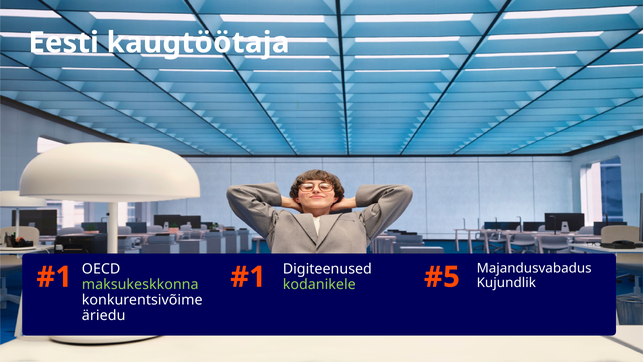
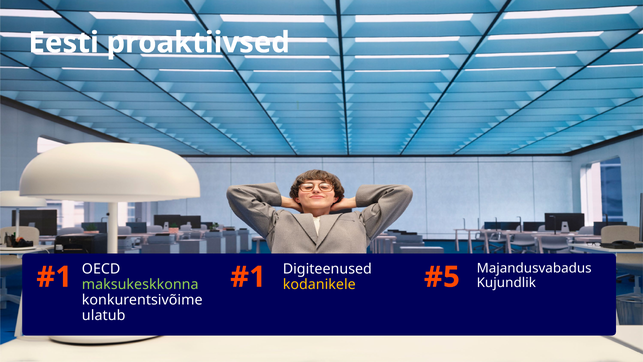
kaugtöötaja: kaugtöötaja -> proaktiivsed
kodanikele colour: light green -> yellow
äriedu: äriedu -> ulatub
